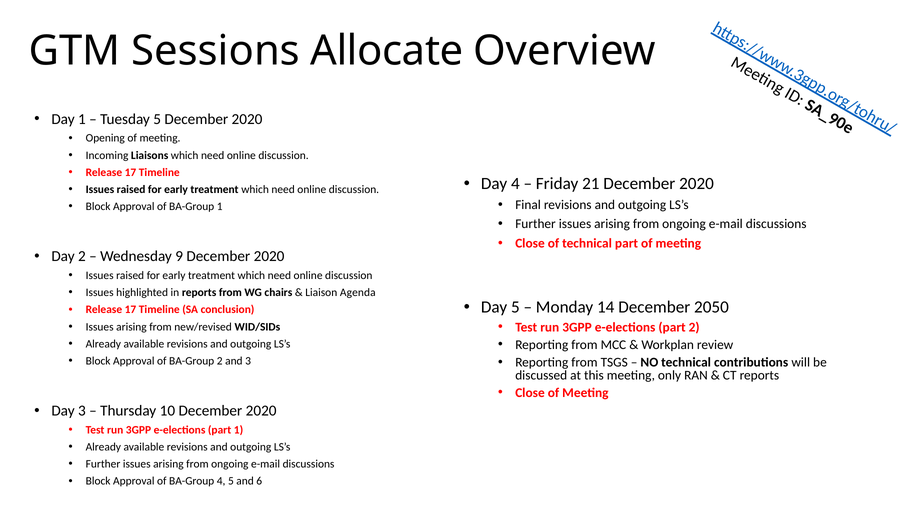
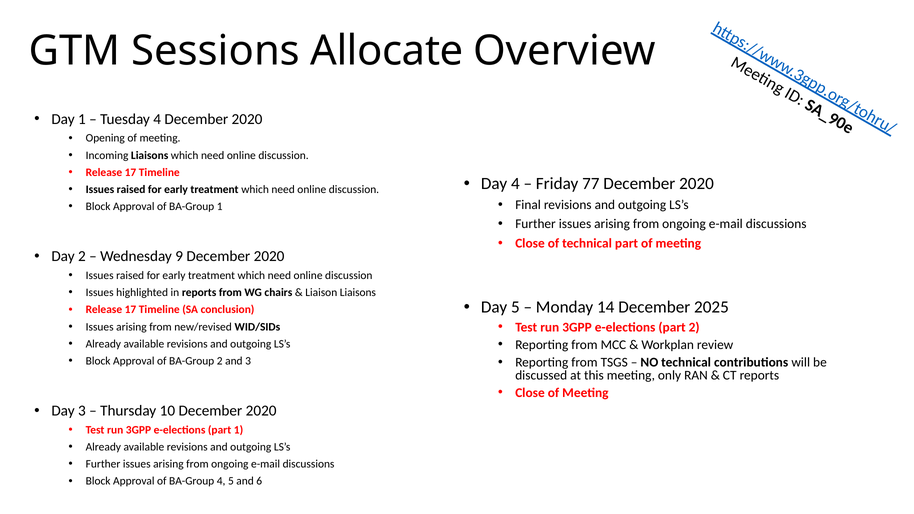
Tuesday 5: 5 -> 4
21: 21 -> 77
Liaison Agenda: Agenda -> Liaisons
2050: 2050 -> 2025
